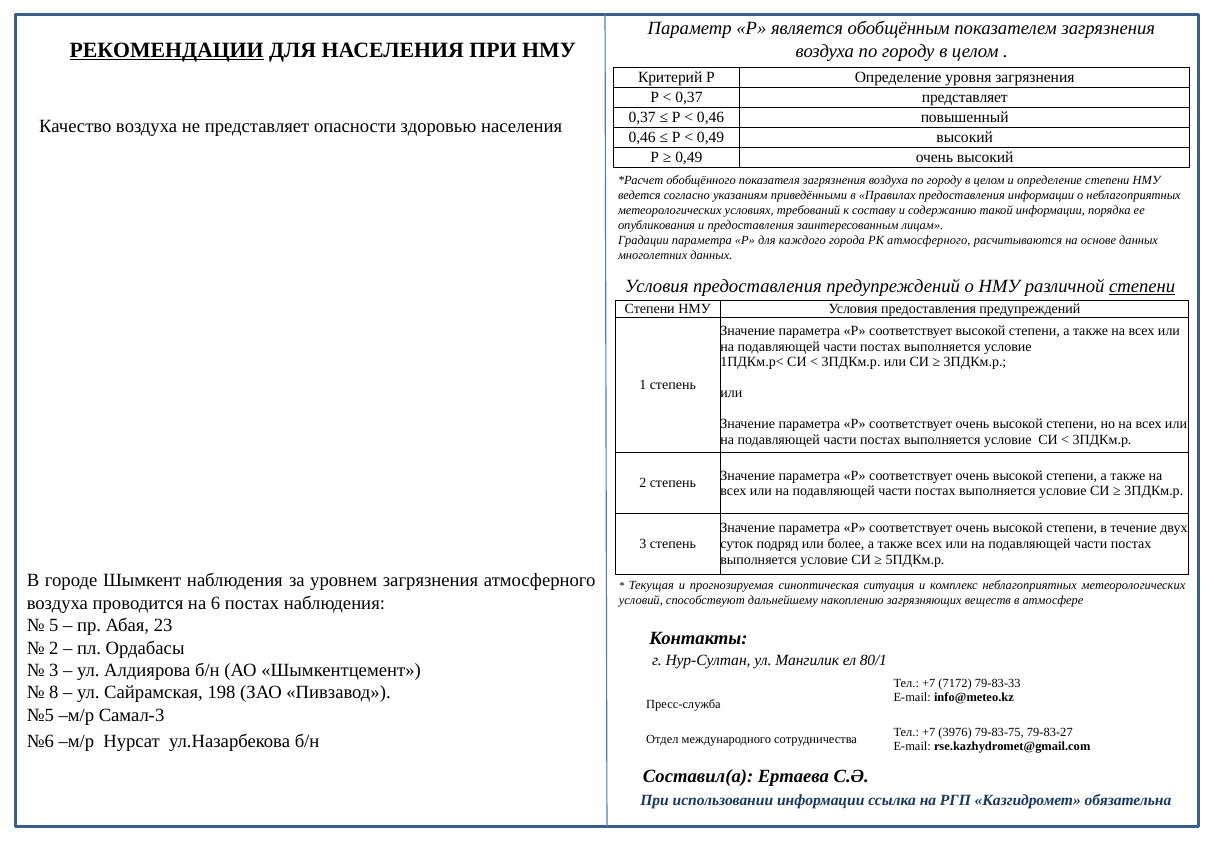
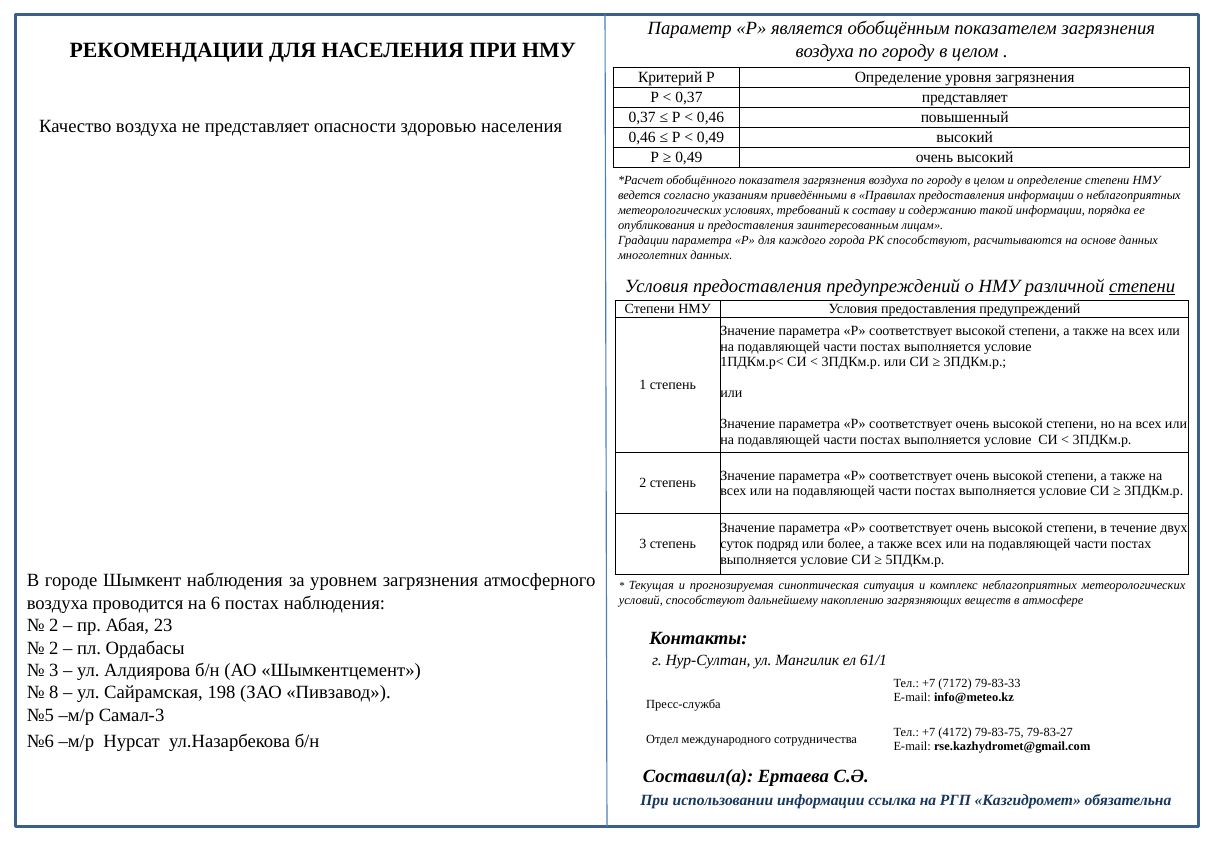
РЕКОМЕНДАЦИИ underline: present -> none
РК атмосферного: атмосферного -> способствуют
5 at (54, 625): 5 -> 2
80/1: 80/1 -> 61/1
3976: 3976 -> 4172
